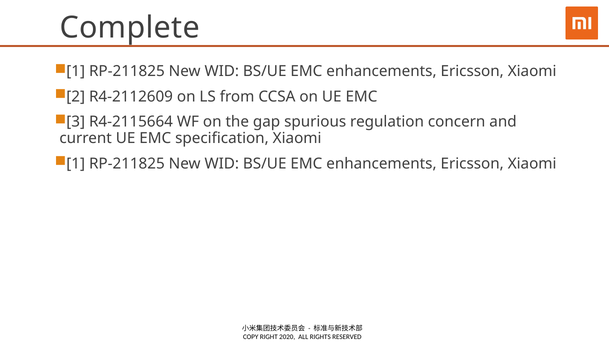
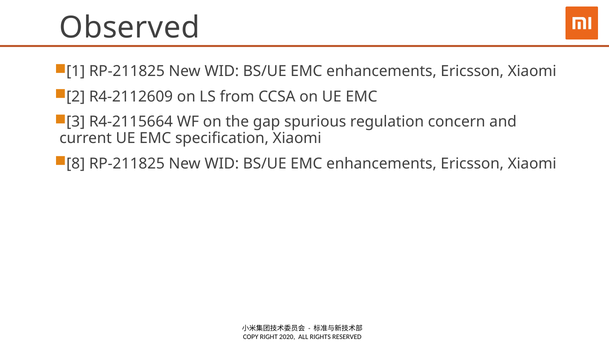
Complete: Complete -> Observed
1 at (76, 164): 1 -> 8
